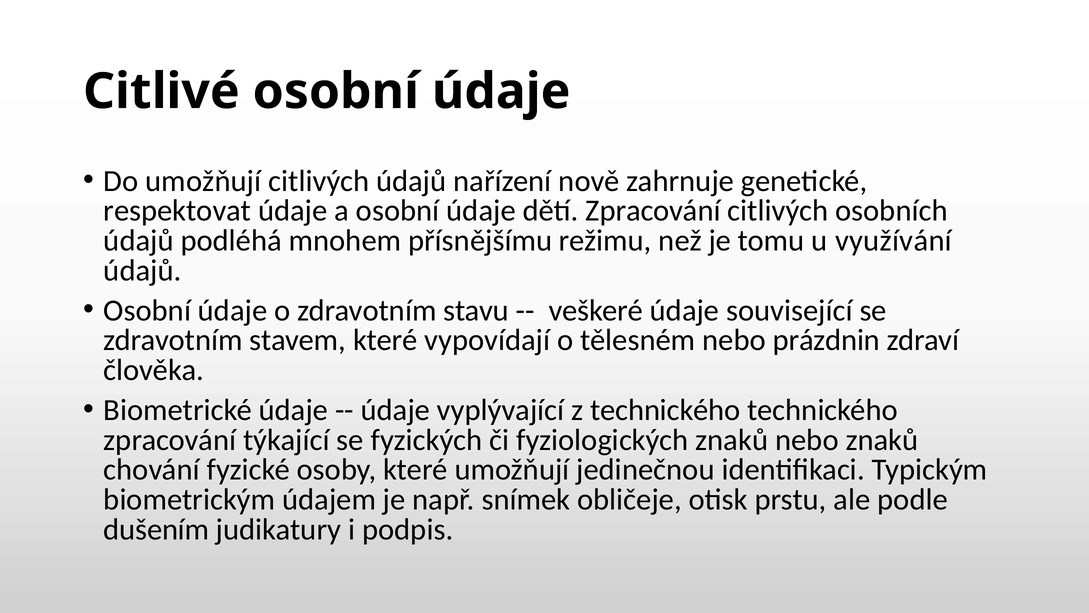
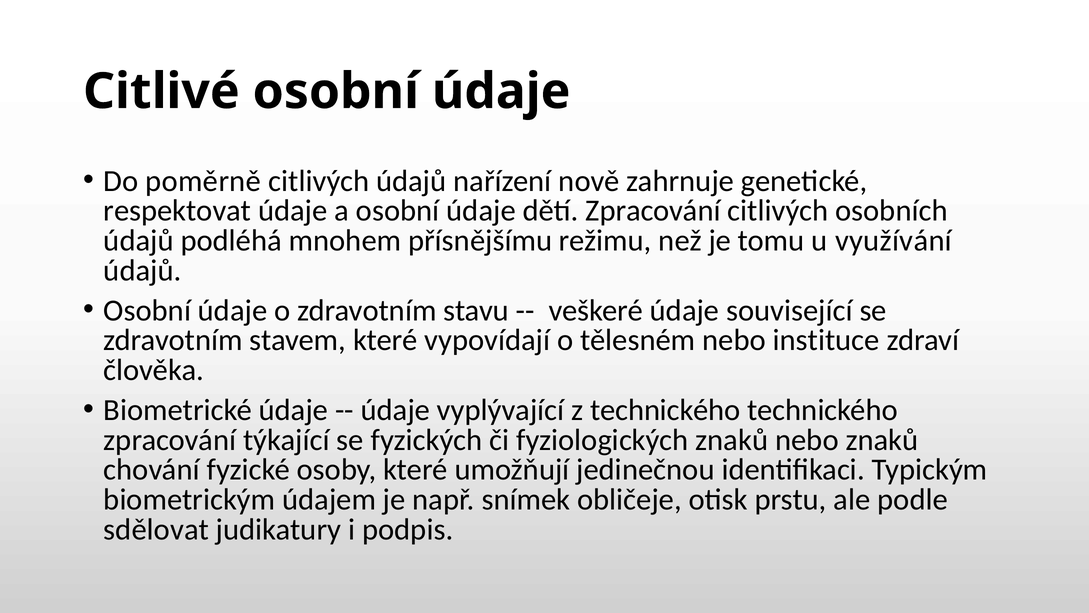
Do umožňují: umožňují -> poměrně
prázdnin: prázdnin -> instituce
dušením: dušením -> sdělovat
